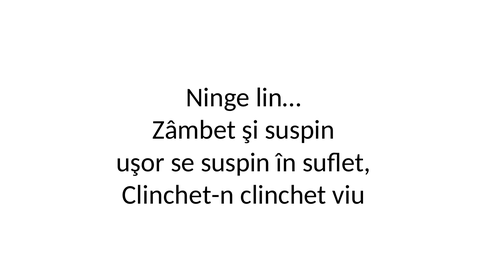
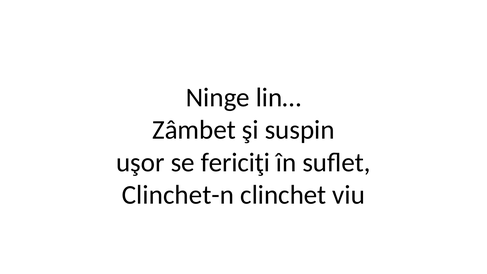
se suspin: suspin -> fericiţi
